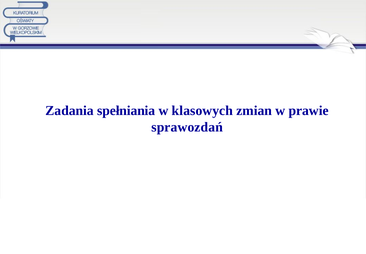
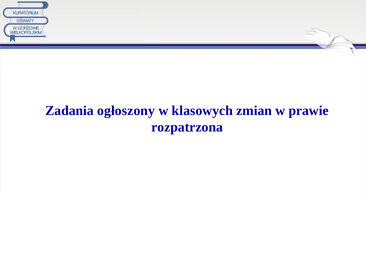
spełniania: spełniania -> ogłoszony
sprawozdań: sprawozdań -> rozpatrzona
